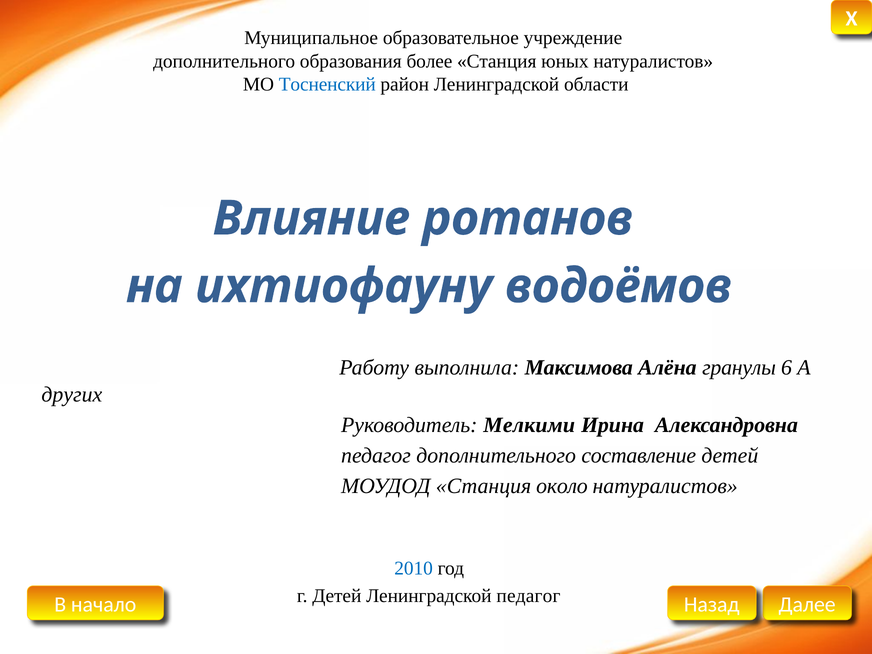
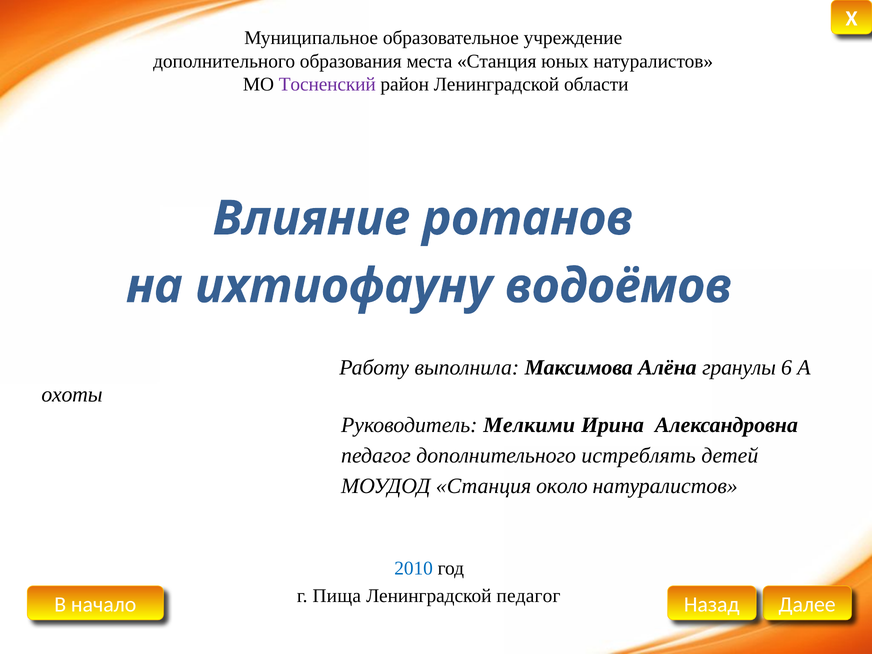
более: более -> места
Тосненский colour: blue -> purple
других: других -> охоты
составление: составление -> истреблять
г Детей: Детей -> Пища
